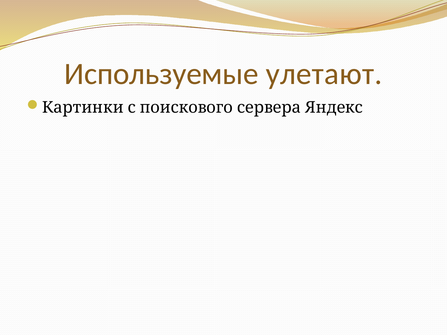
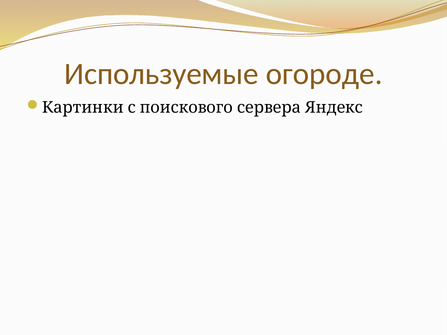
улетают: улетают -> огороде
